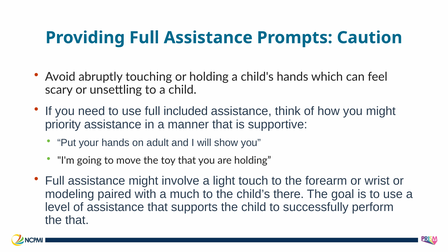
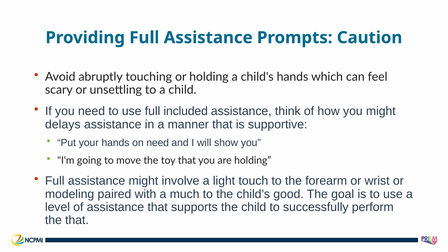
priority: priority -> delays
on adult: adult -> need
there: there -> good
